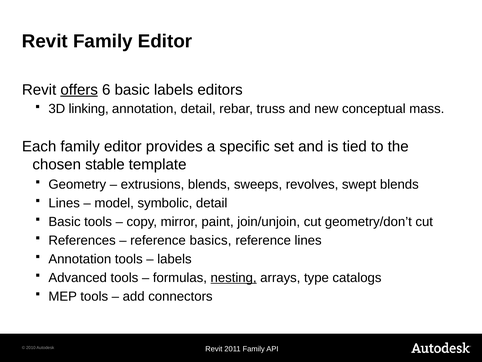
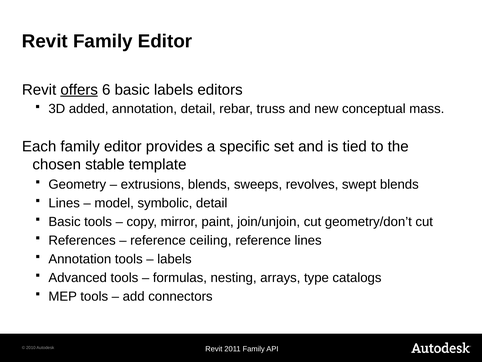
linking: linking -> added
basics: basics -> ceiling
nesting underline: present -> none
